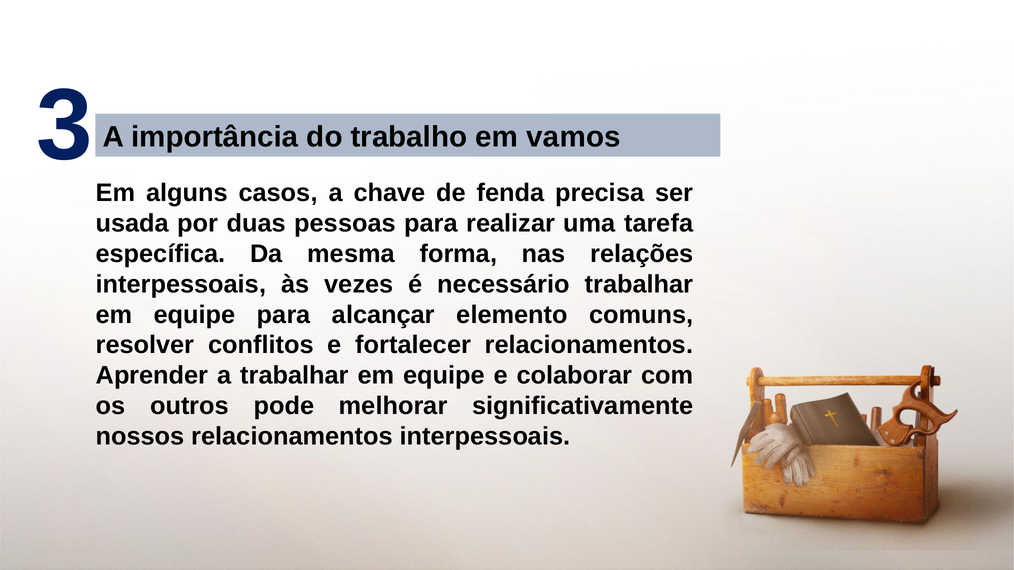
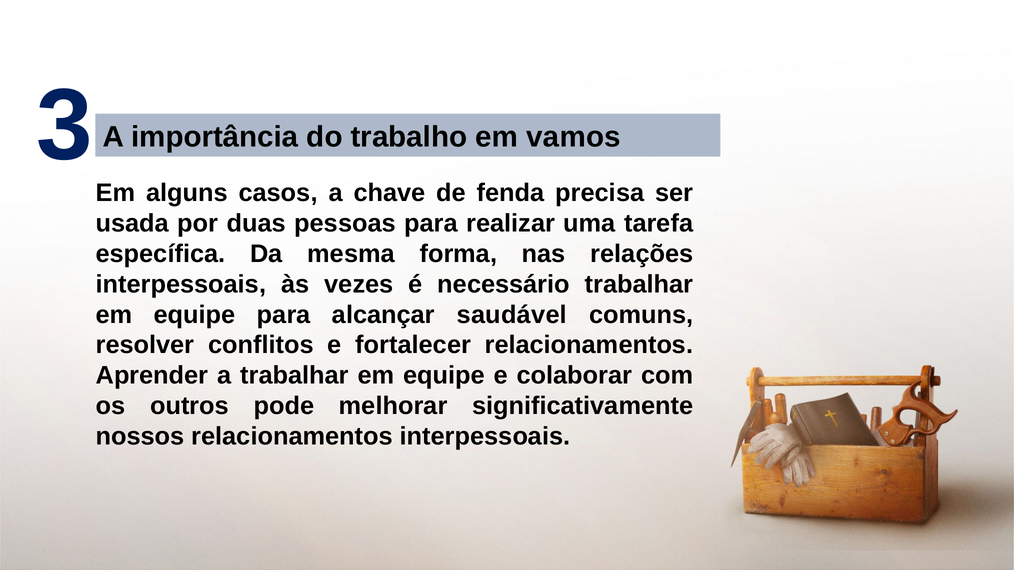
elemento: elemento -> saudável
